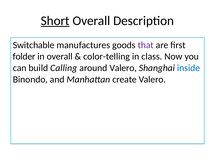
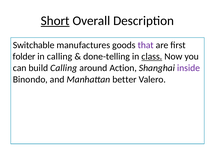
in overall: overall -> calling
color-telling: color-telling -> done-telling
class underline: none -> present
around Valero: Valero -> Action
inside colour: blue -> purple
create: create -> better
